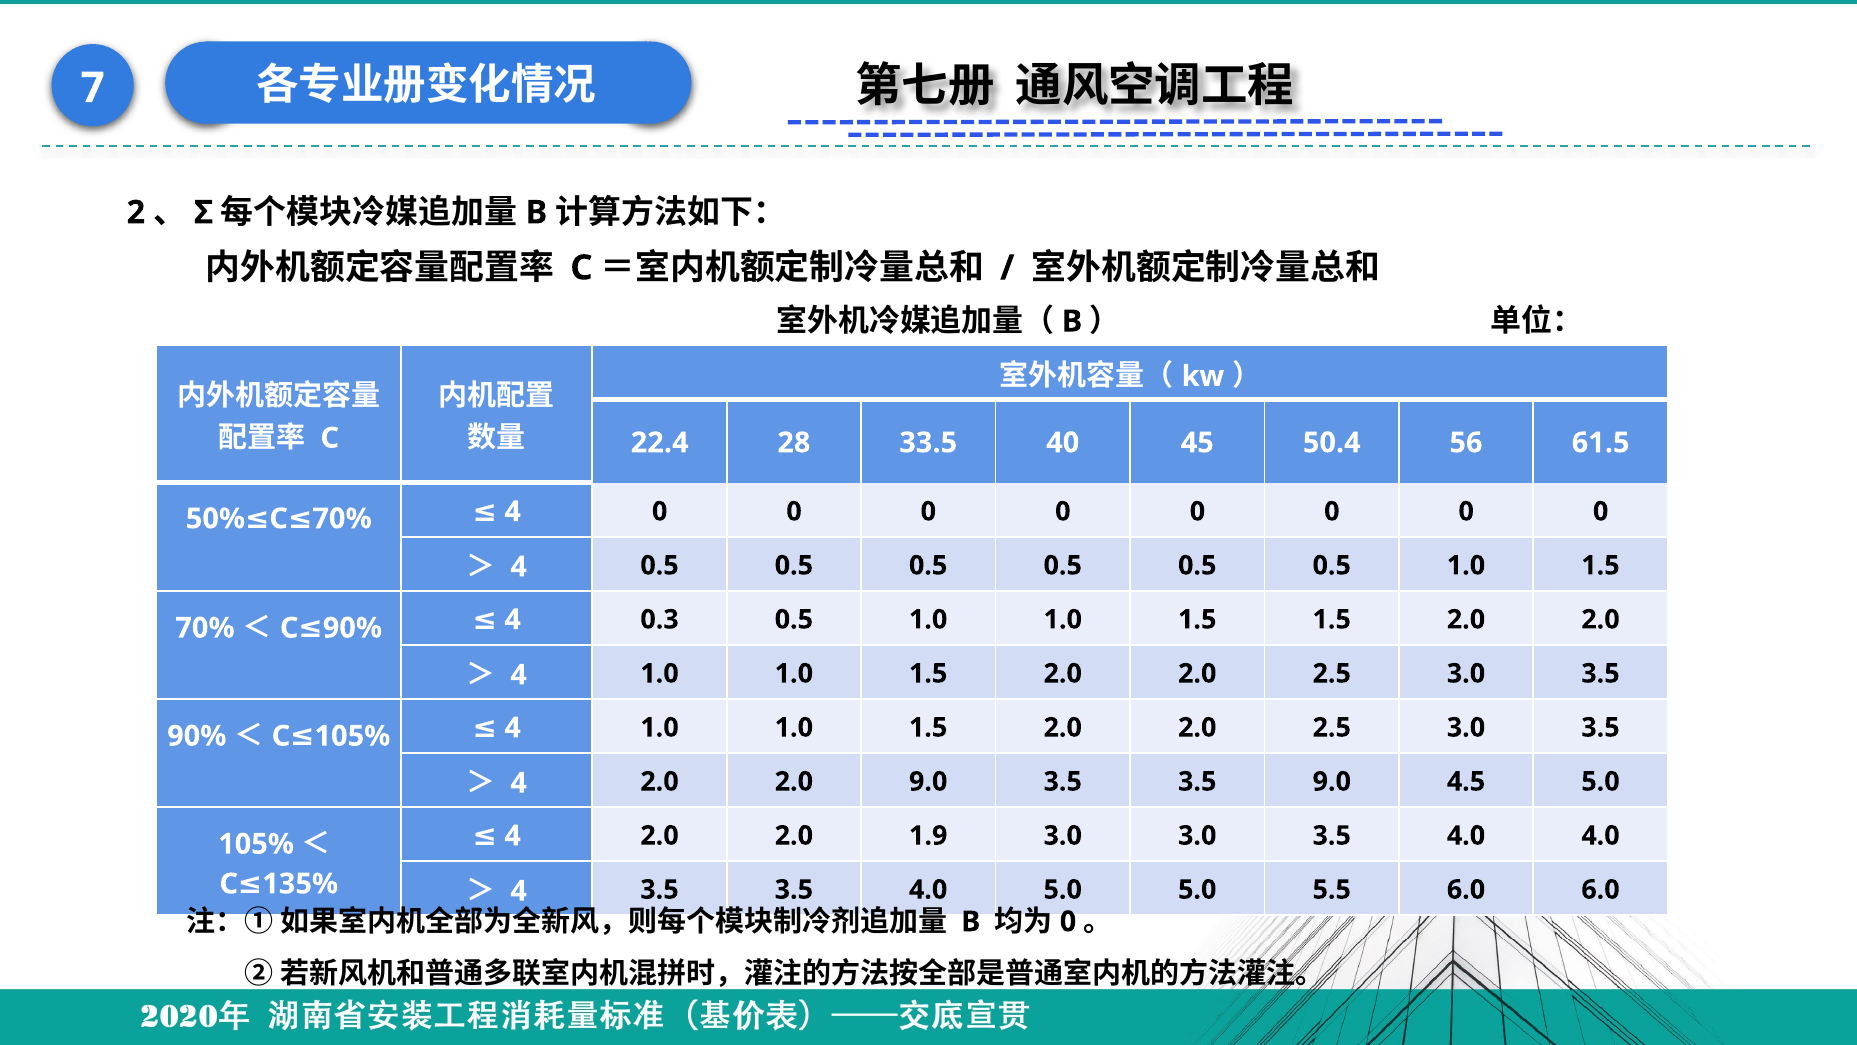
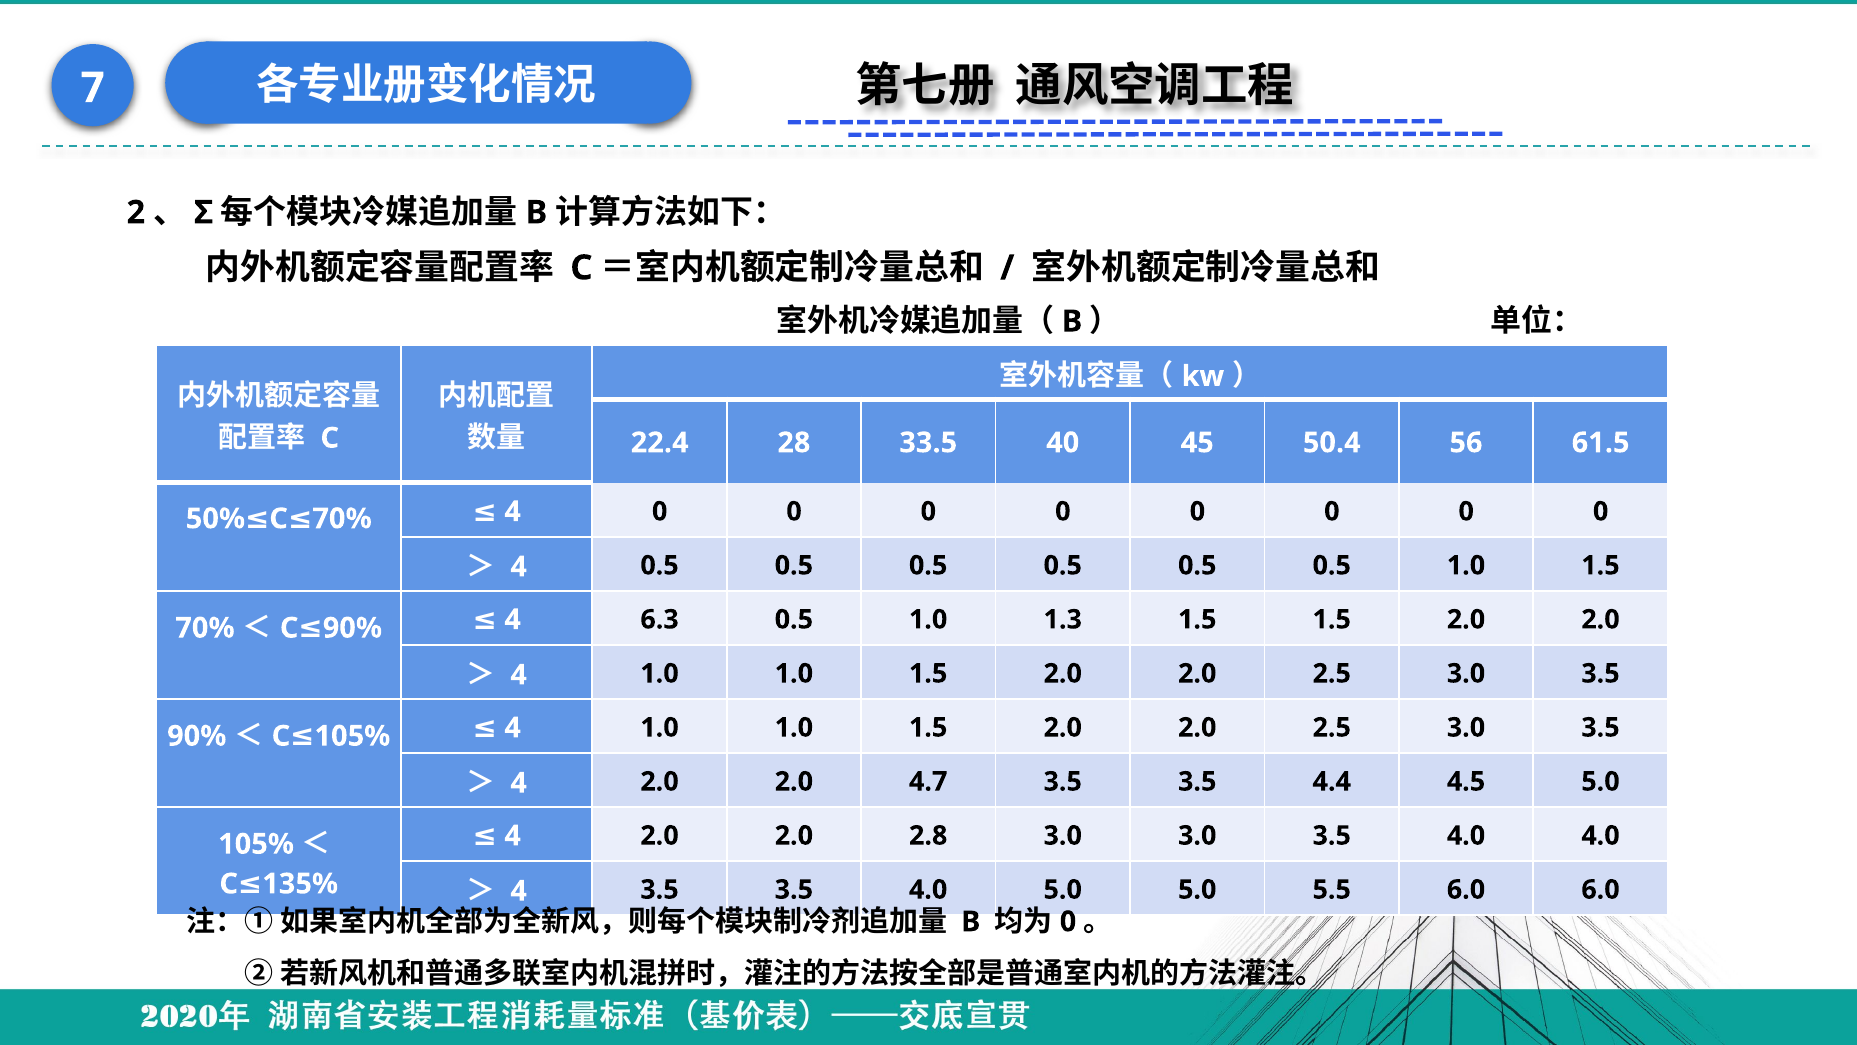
0.3: 0.3 -> 6.3
0.5 1.0 1.0: 1.0 -> 1.3
2.0 9.0: 9.0 -> 4.7
3.5 9.0: 9.0 -> 4.4
1.9: 1.9 -> 2.8
